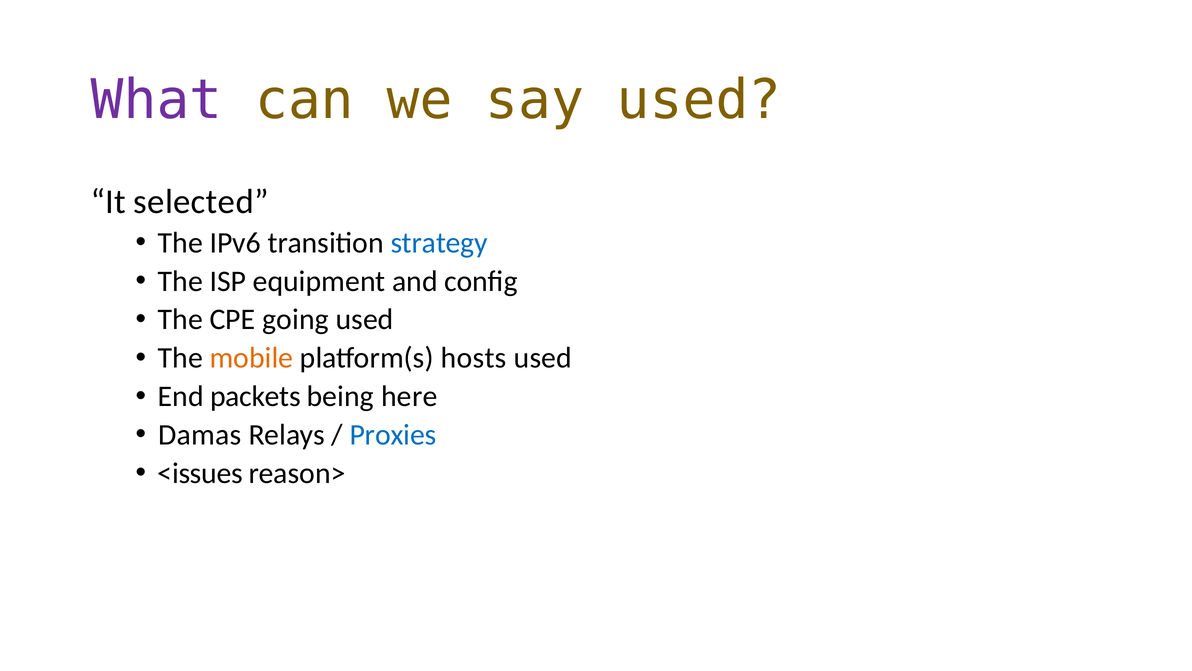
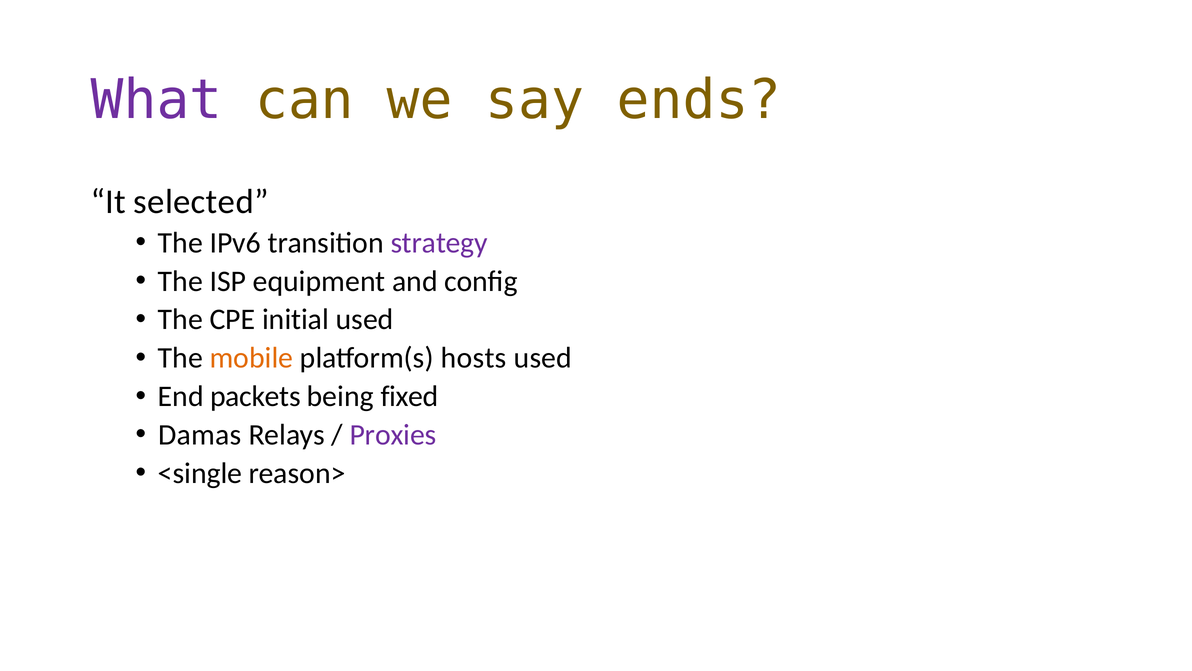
say used: used -> ends
strategy colour: blue -> purple
going: going -> initial
here: here -> fixed
Proxies colour: blue -> purple
<issues: <issues -> <single
